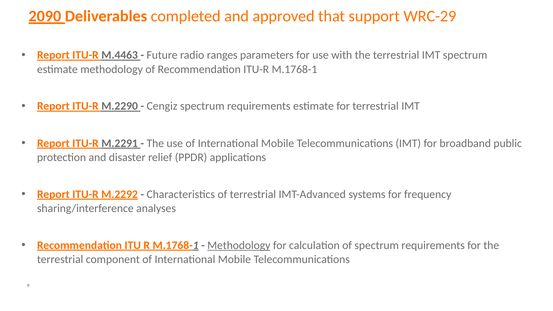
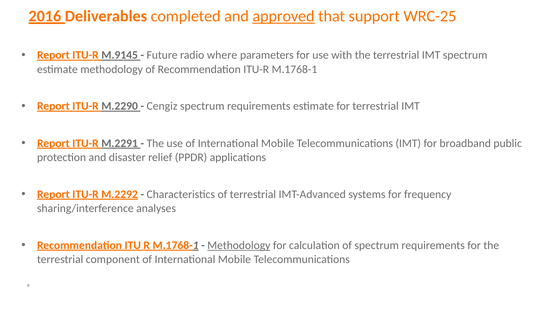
2090: 2090 -> 2016
approved underline: none -> present
WRC-29: WRC-29 -> WRC-25
M.4463: M.4463 -> M.9145
ranges: ranges -> where
